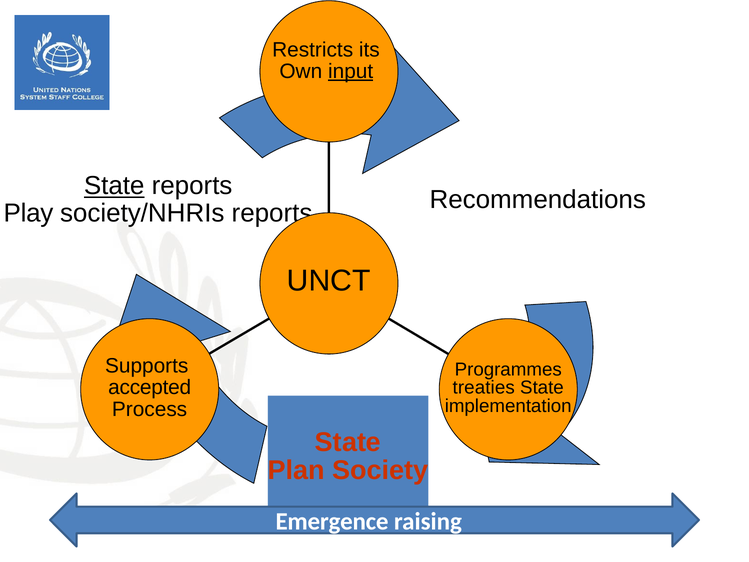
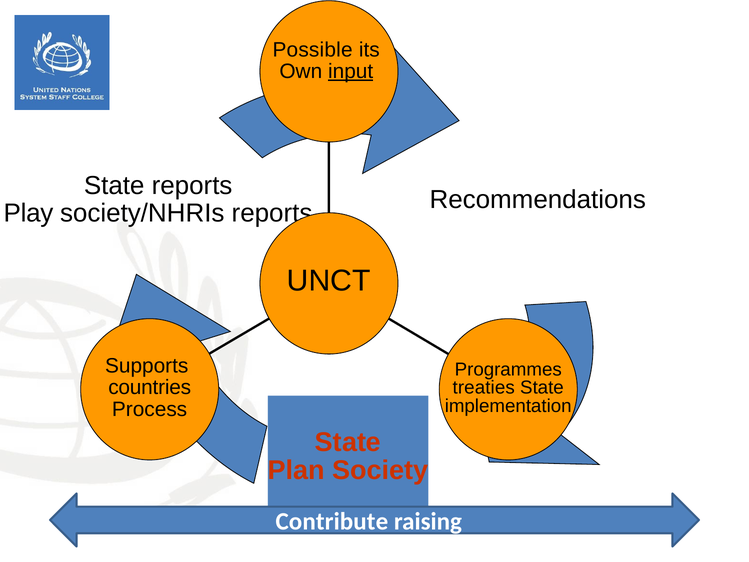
Restricts: Restricts -> Possible
State at (114, 186) underline: present -> none
accepted: accepted -> countries
Emergence: Emergence -> Contribute
